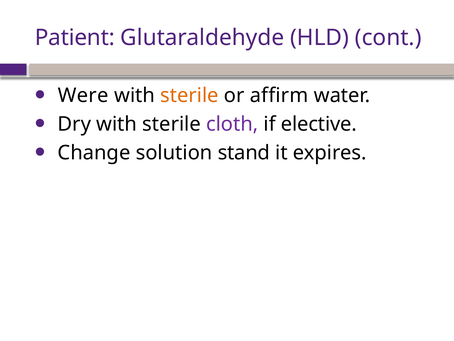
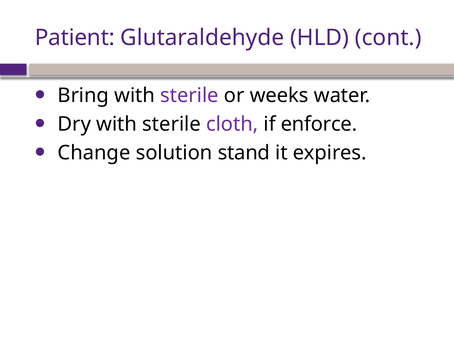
Were: Were -> Bring
sterile at (189, 95) colour: orange -> purple
affirm: affirm -> weeks
elective: elective -> enforce
